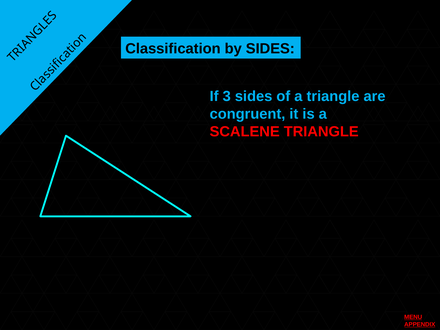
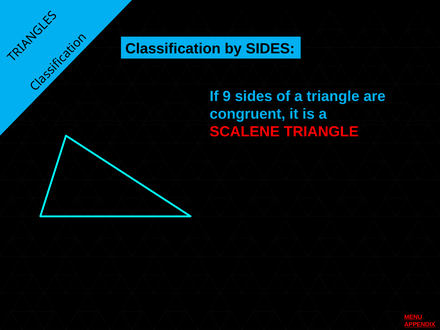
3: 3 -> 9
